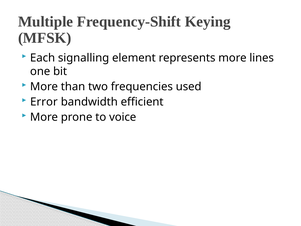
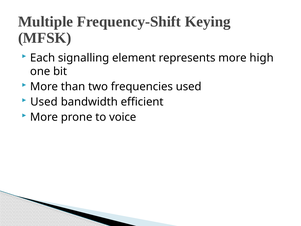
lines: lines -> high
Error at (44, 102): Error -> Used
